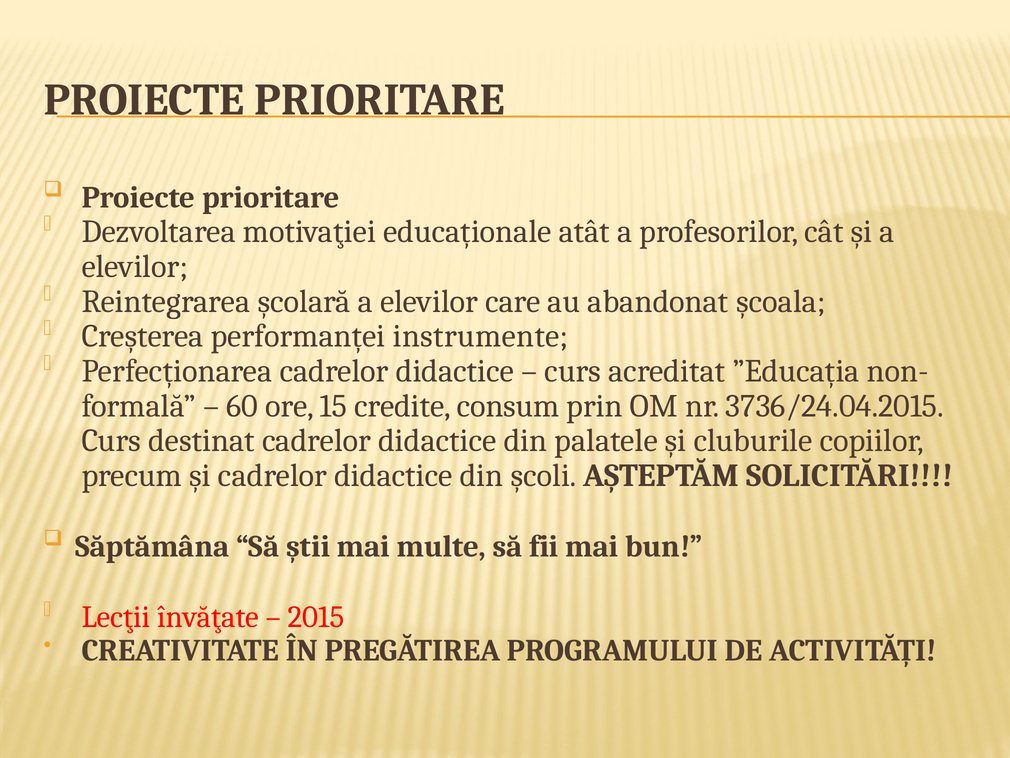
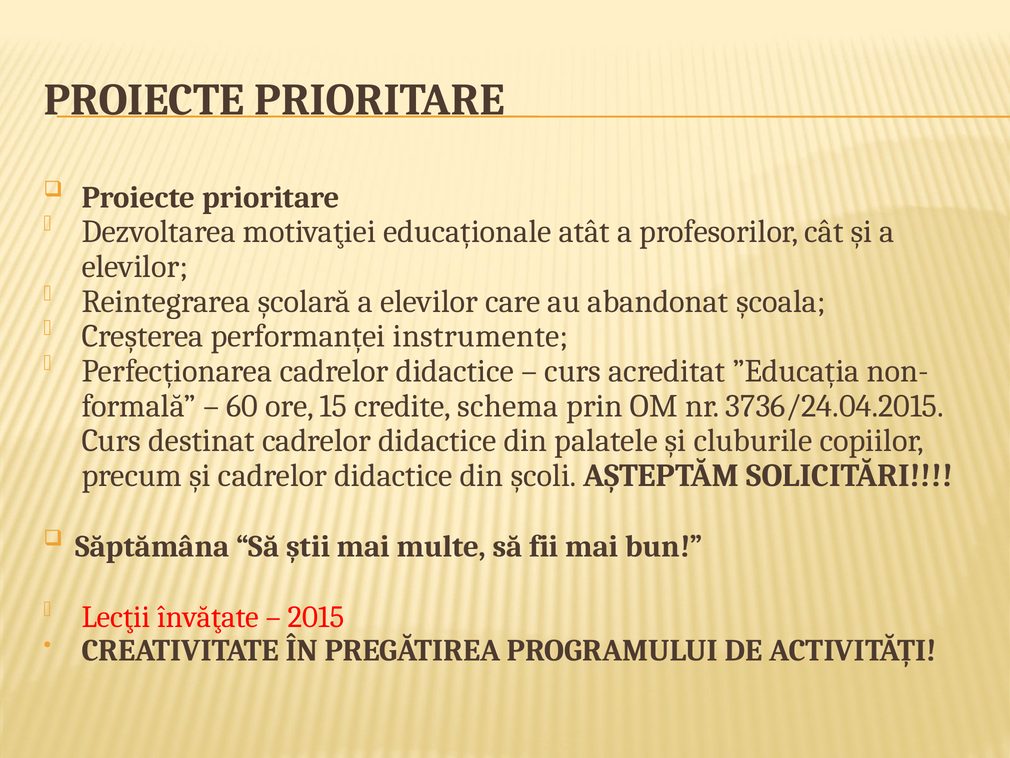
consum: consum -> schema
